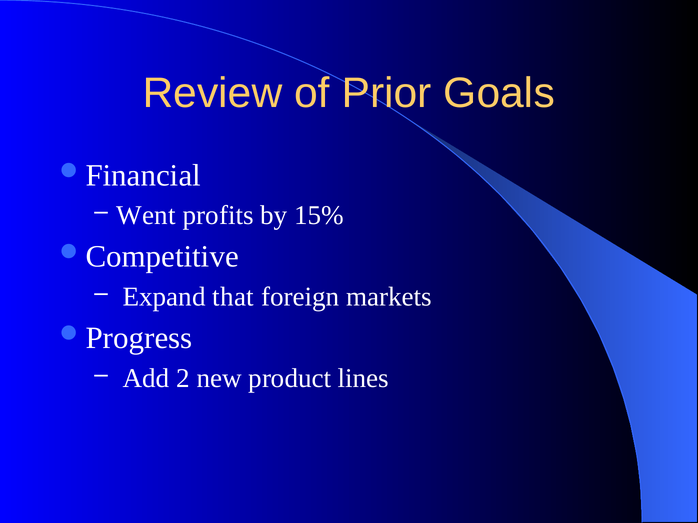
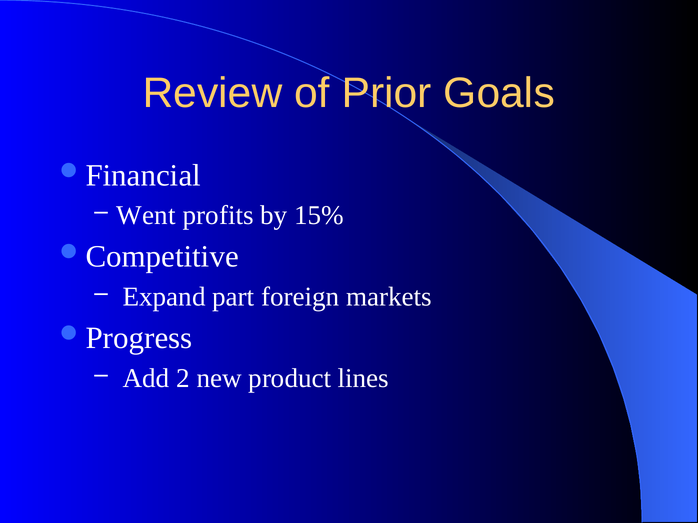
that: that -> part
